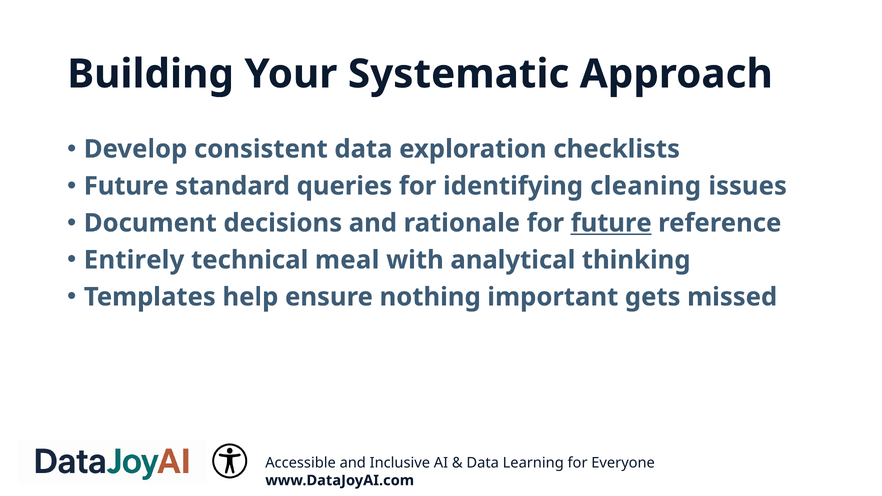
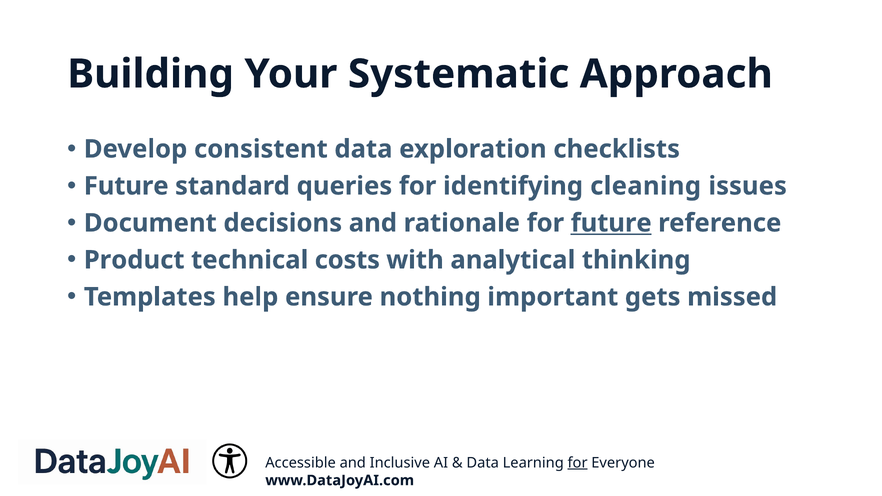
Entirely: Entirely -> Product
meal: meal -> costs
for at (578, 463) underline: none -> present
